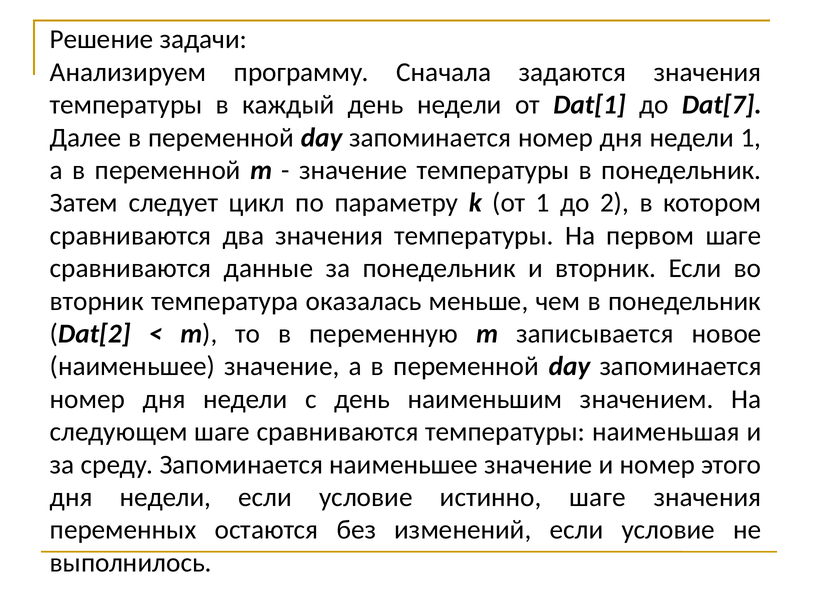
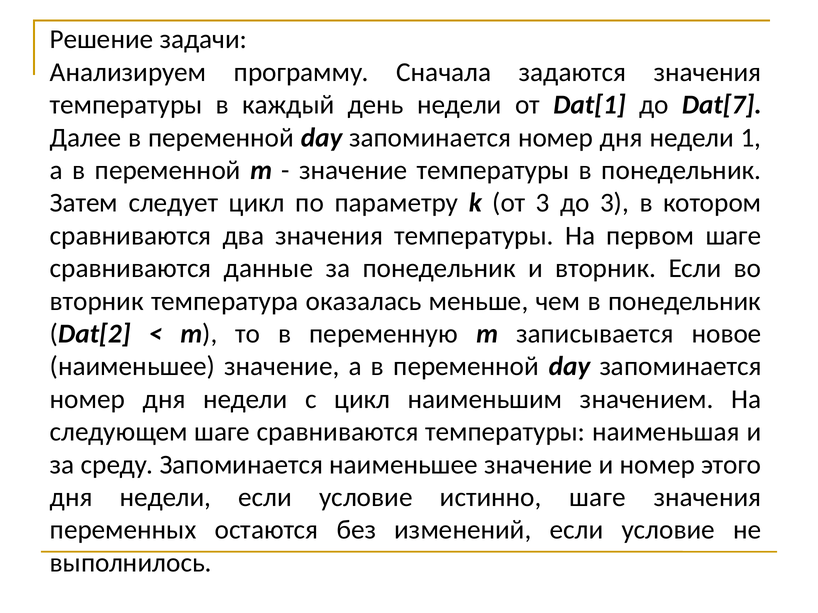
от 1: 1 -> 3
до 2: 2 -> 3
с день: день -> цикл
